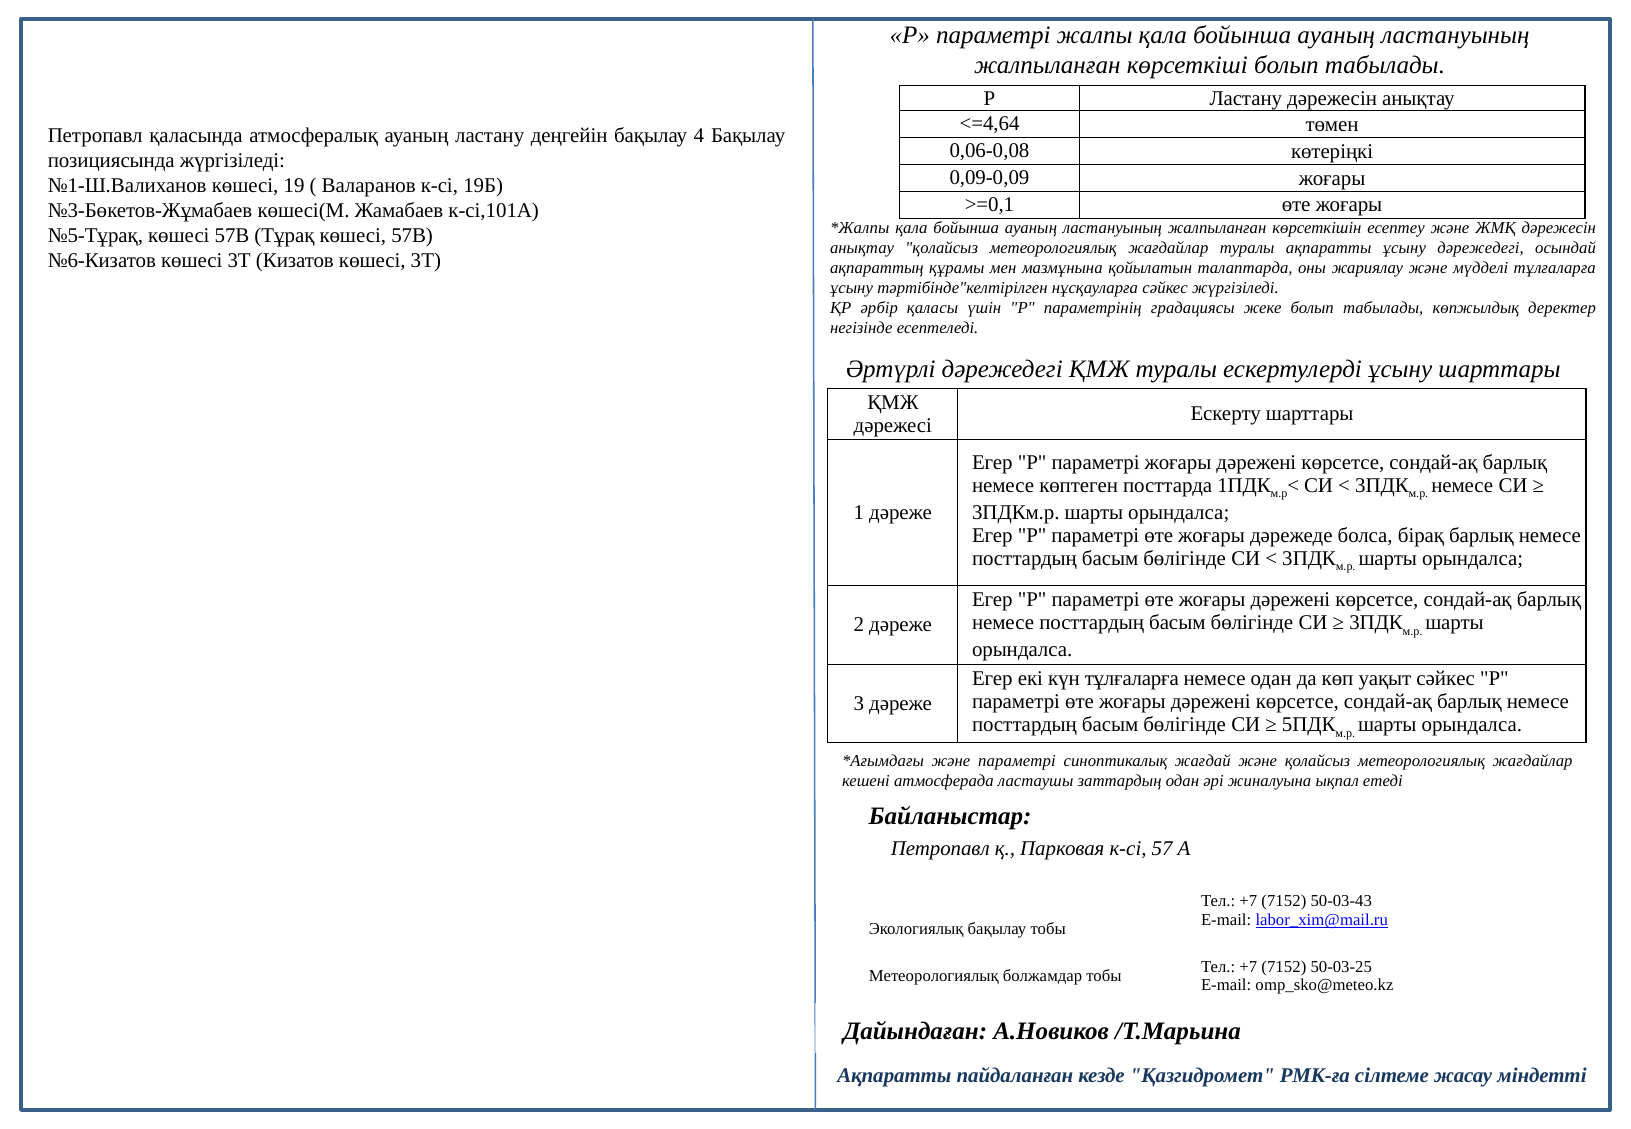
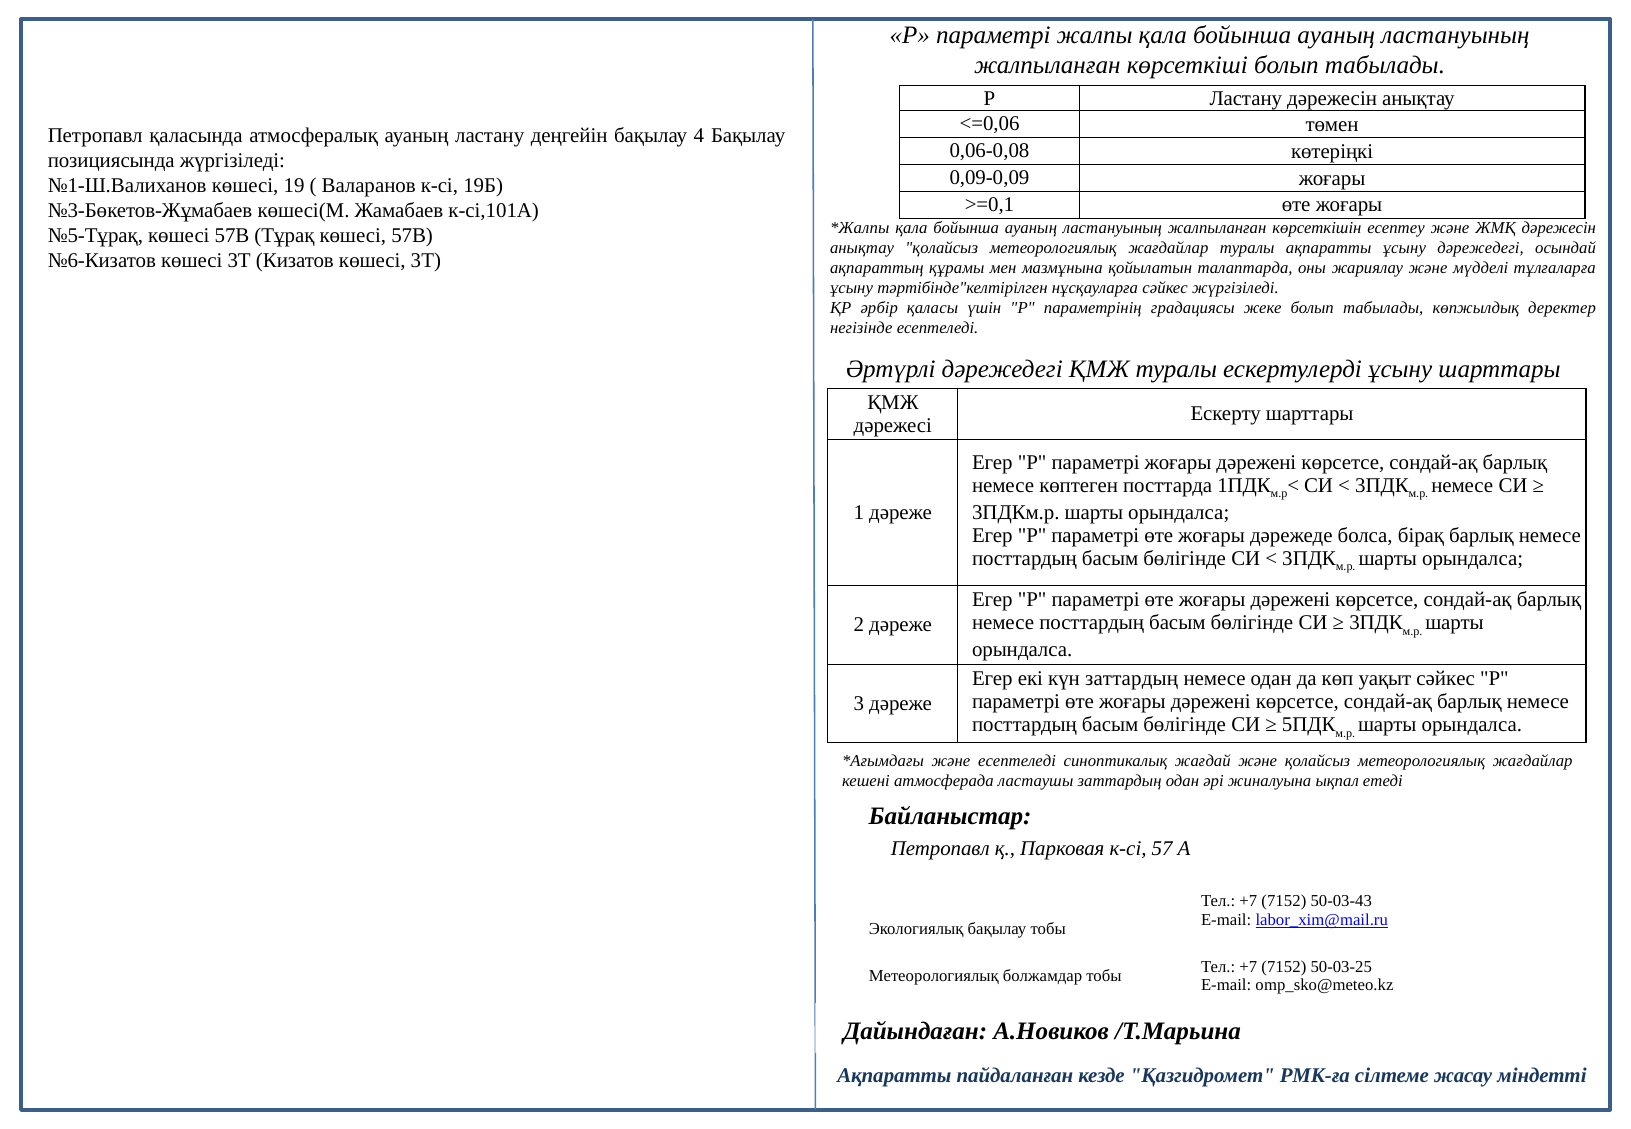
<=4,64: <=4,64 -> <=0,06
күн тұлғаларға: тұлғаларға -> заттардың
және параметрі: параметрі -> есептеледі
